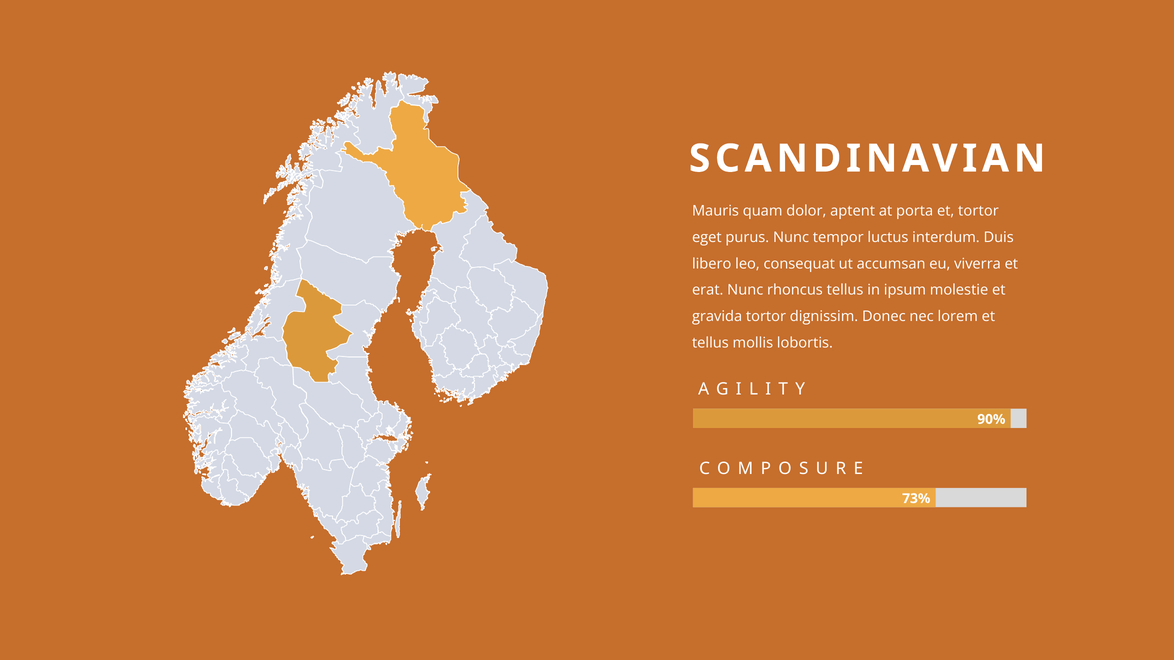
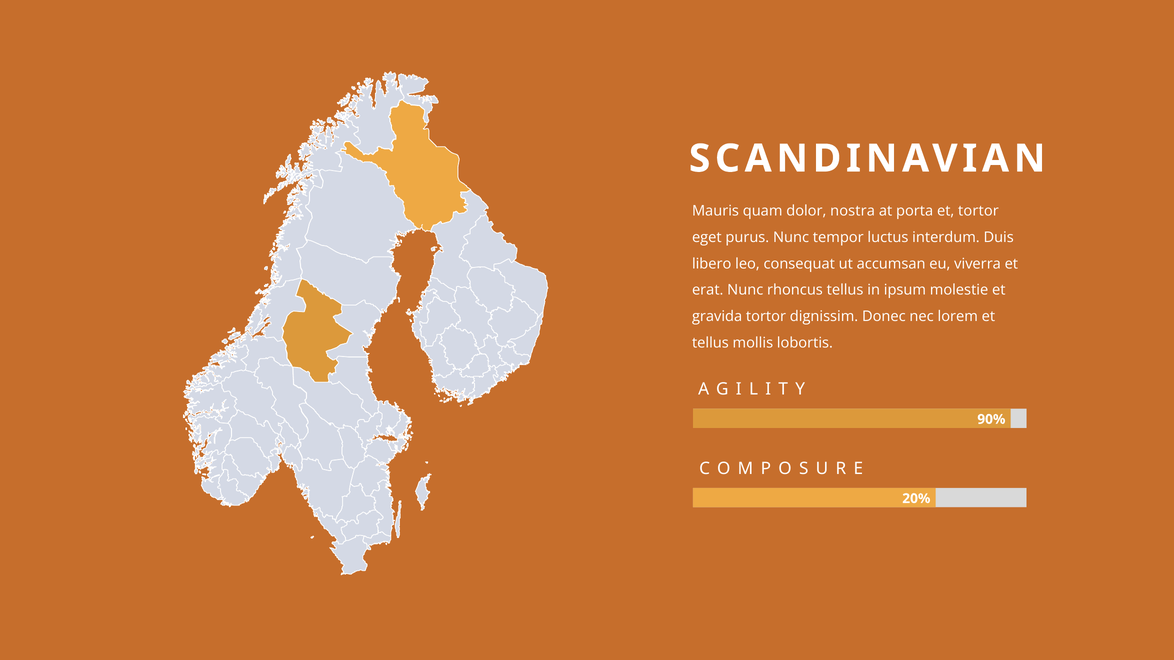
aptent: aptent -> nostra
73%: 73% -> 20%
